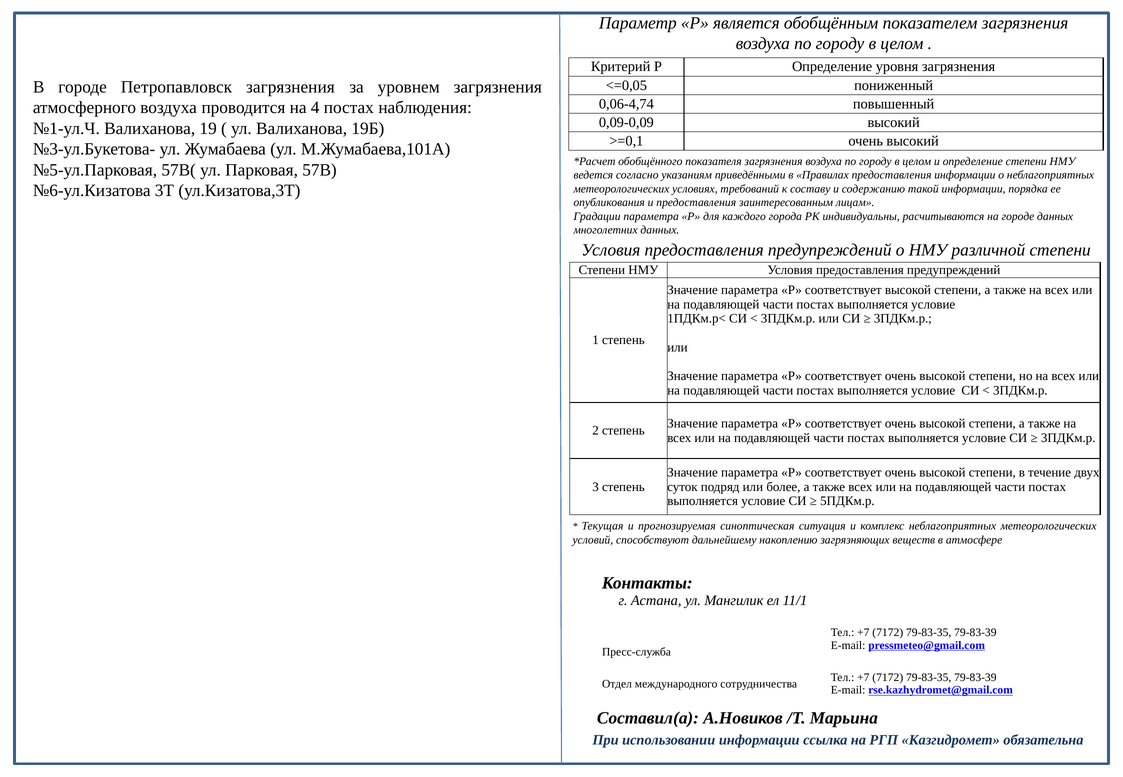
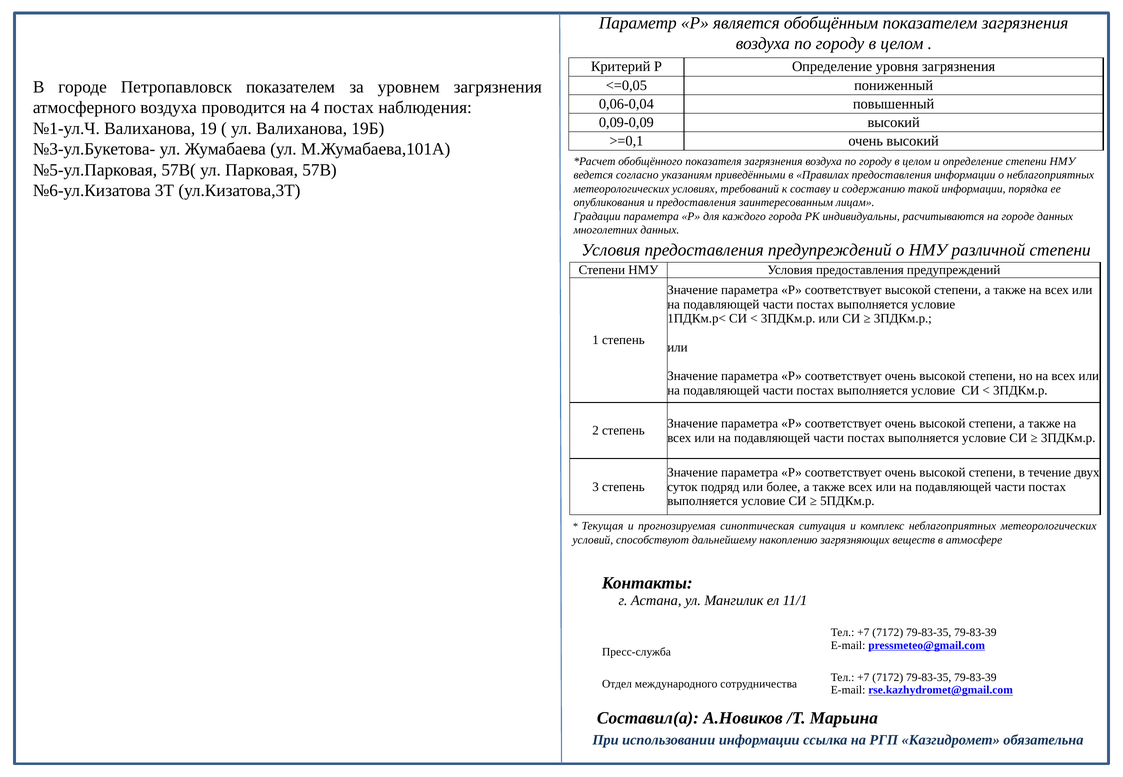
Петропавловск загрязнения: загрязнения -> показателем
0,06-4,74: 0,06-4,74 -> 0,06-0,04
